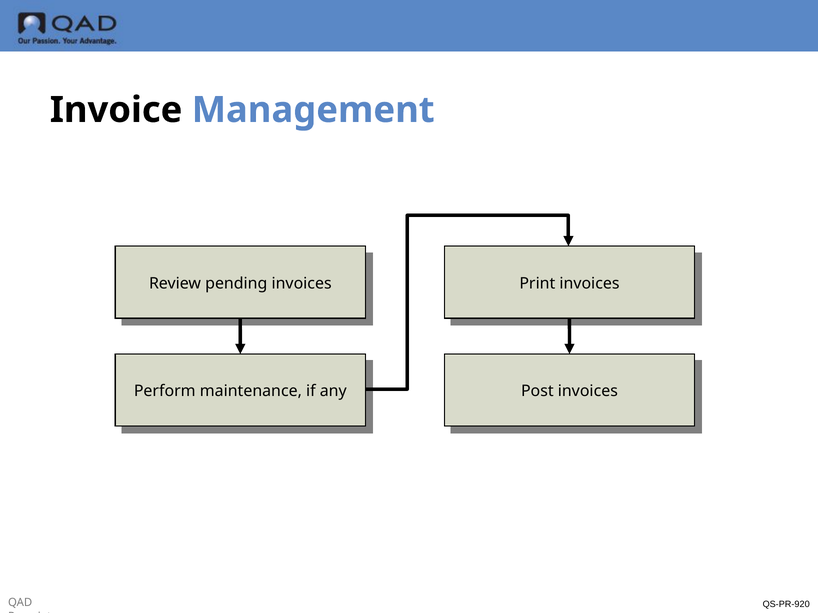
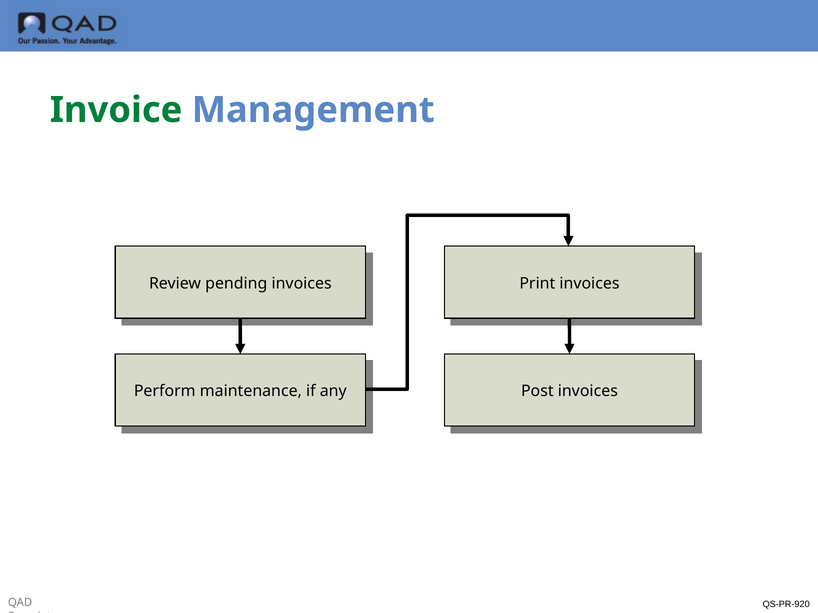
Invoice colour: black -> green
